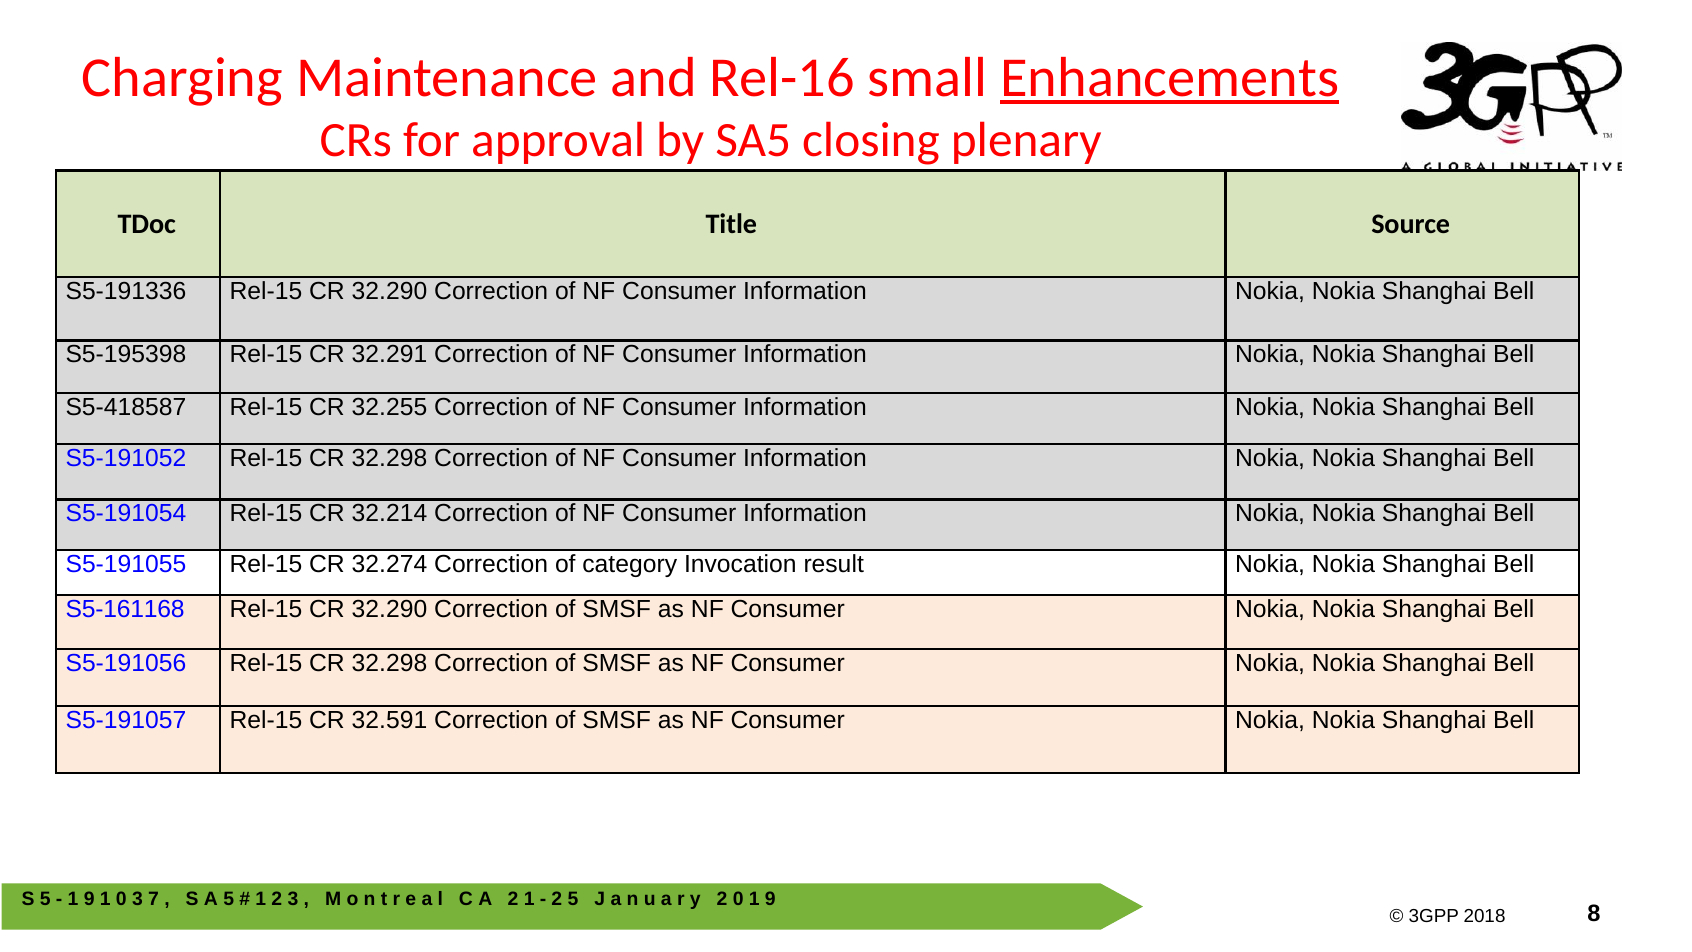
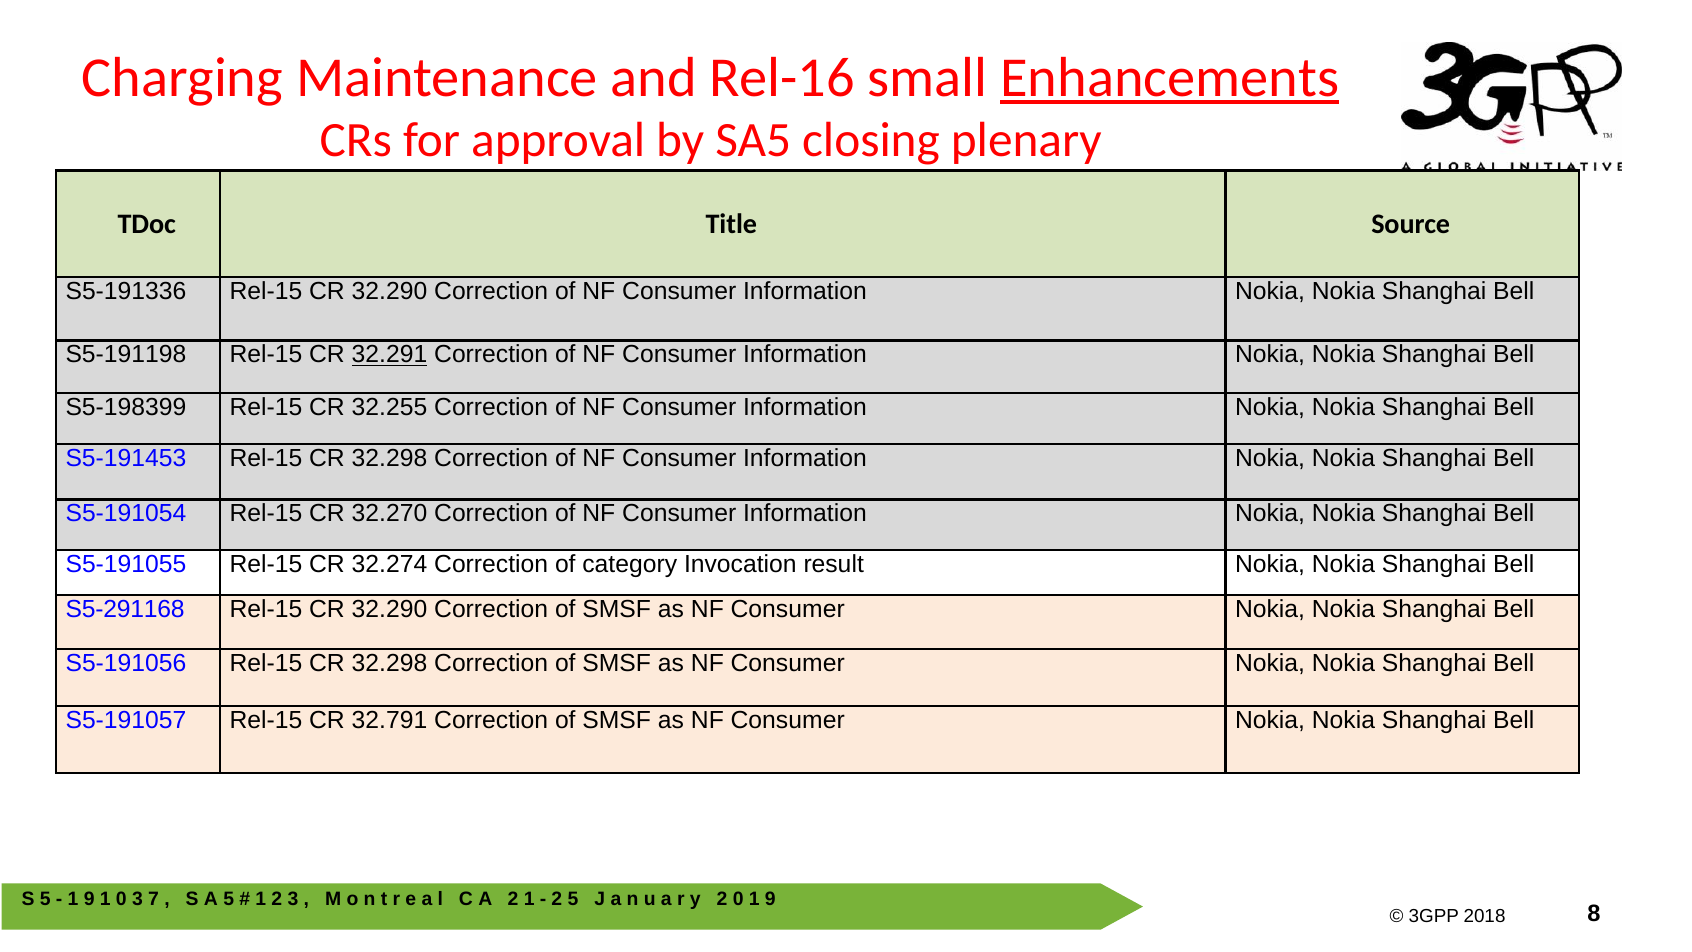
S5-195398: S5-195398 -> S5-191198
32.291 underline: none -> present
S5-418587: S5-418587 -> S5-198399
S5-191052: S5-191052 -> S5-191453
32.214: 32.214 -> 32.270
S5-161168: S5-161168 -> S5-291168
32.591: 32.591 -> 32.791
